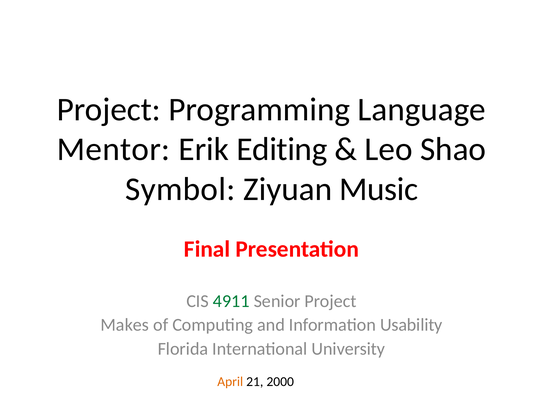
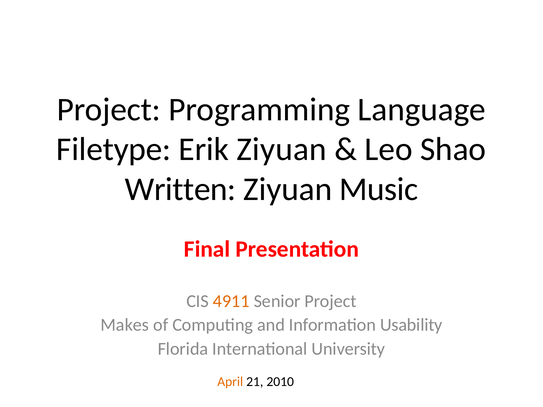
Mentor: Mentor -> Filetype
Erik Editing: Editing -> Ziyuan
Symbol: Symbol -> Written
4911 colour: green -> orange
2000: 2000 -> 2010
